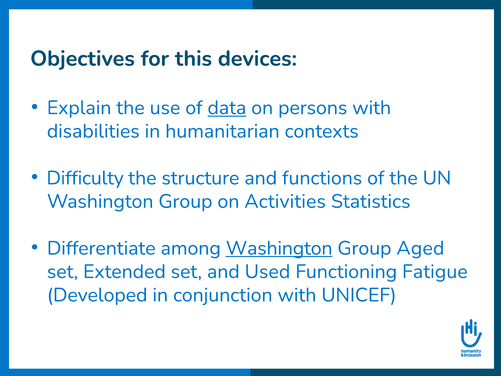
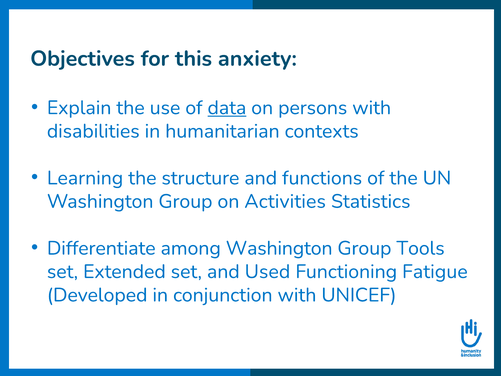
devices: devices -> anxiety
Difficulty: Difficulty -> Learning
Washington at (279, 248) underline: present -> none
Aged: Aged -> Tools
